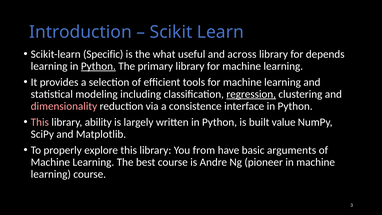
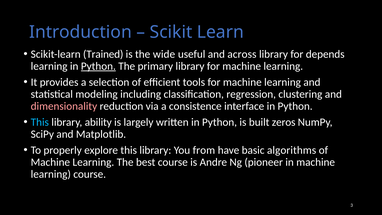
Specific: Specific -> Trained
what: what -> wide
regression underline: present -> none
This at (40, 122) colour: pink -> light blue
value: value -> zeros
arguments: arguments -> algorithms
